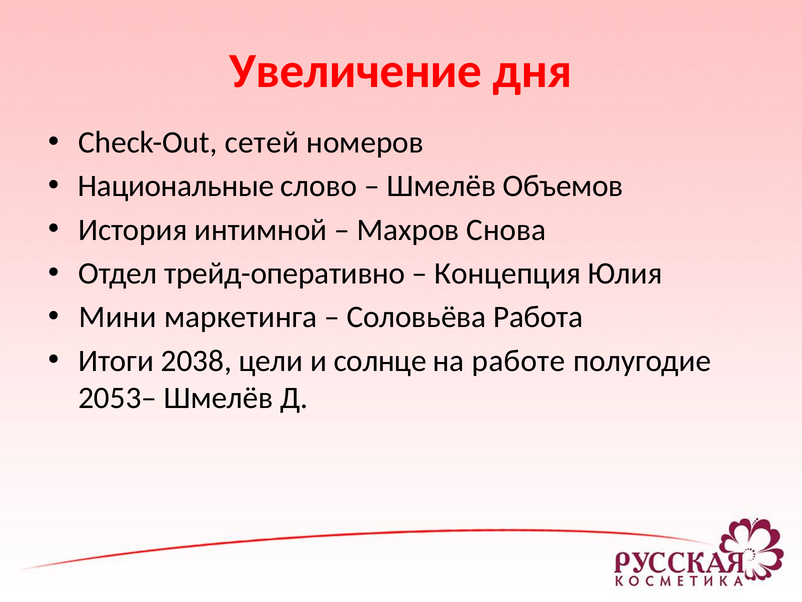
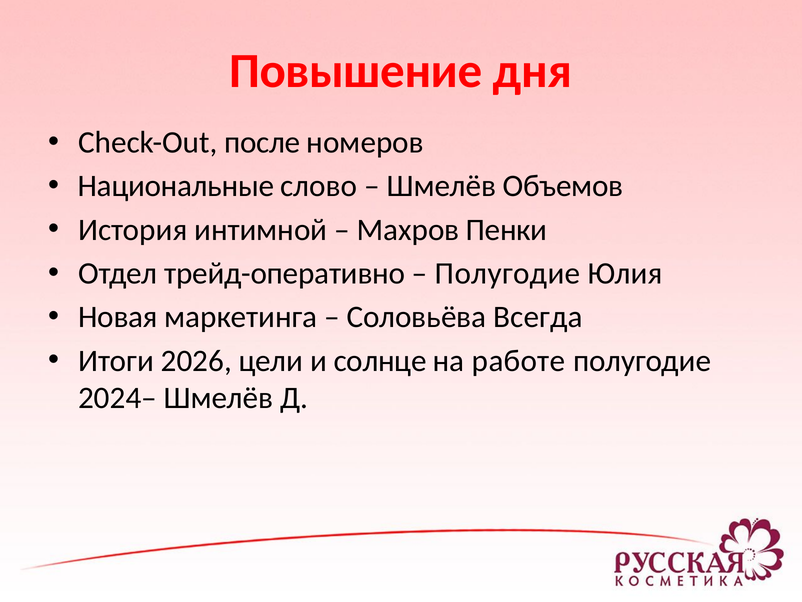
Увеличение: Увеличение -> Повышение
сетей: сетей -> после
Снова: Снова -> Пенки
Концепция at (508, 273): Концепция -> Полугодие
Мини: Мини -> Новая
Работа: Работа -> Всегда
2038: 2038 -> 2026
2053–: 2053– -> 2024–
